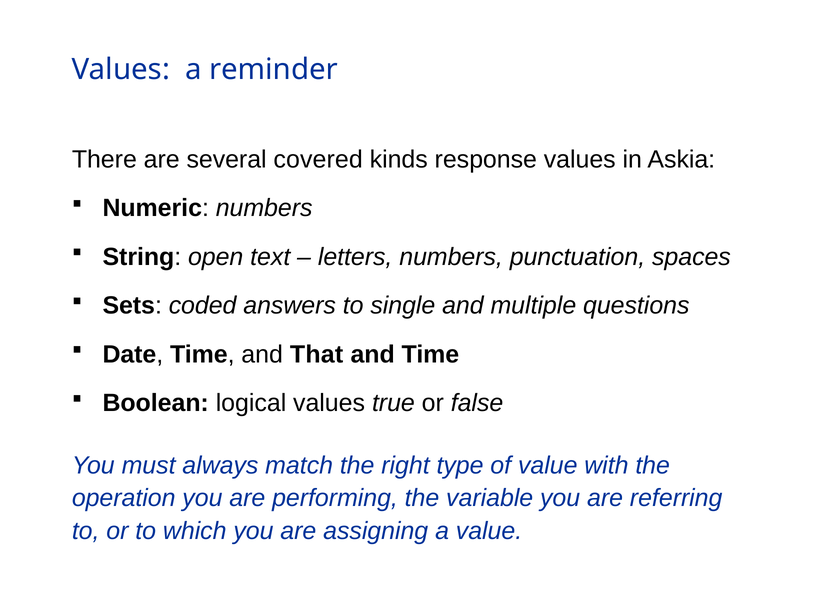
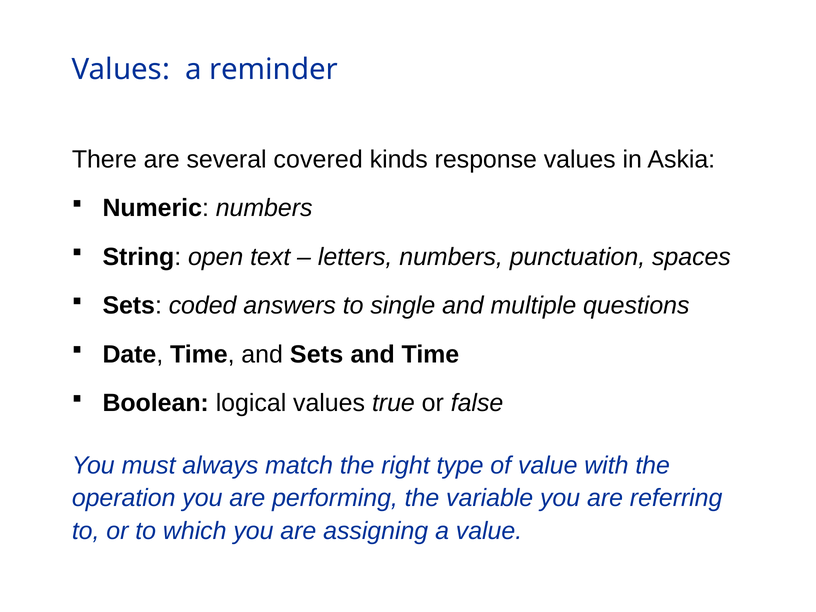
and That: That -> Sets
